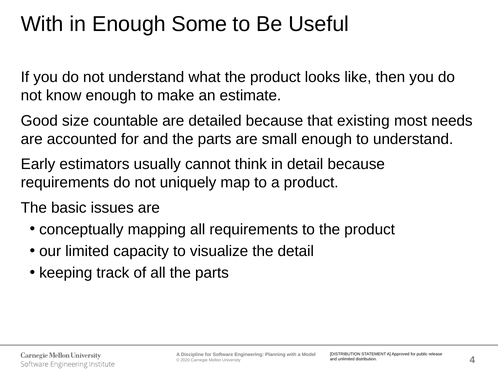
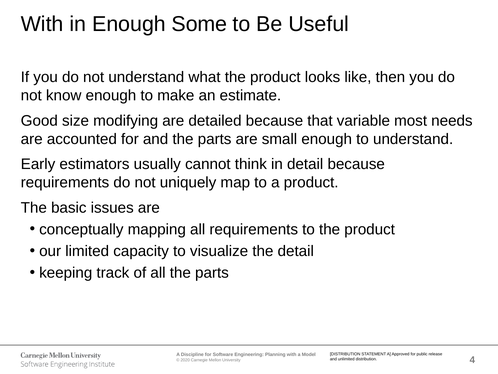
countable: countable -> modifying
existing: existing -> variable
